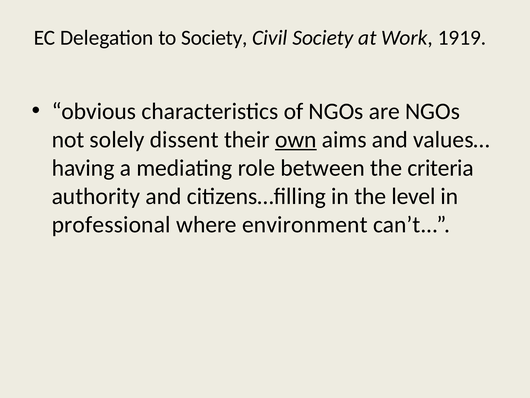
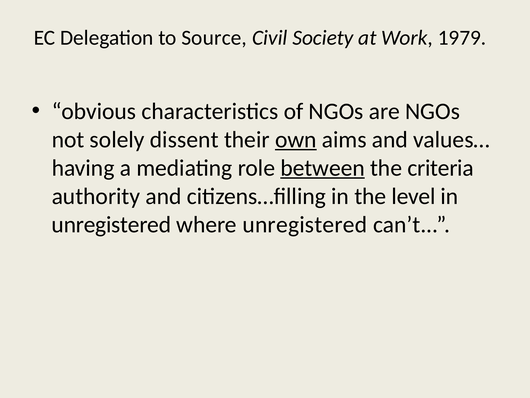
to Society: Society -> Source
1919: 1919 -> 1979
between underline: none -> present
professional at (111, 224): professional -> unregistered
where environment: environment -> unregistered
